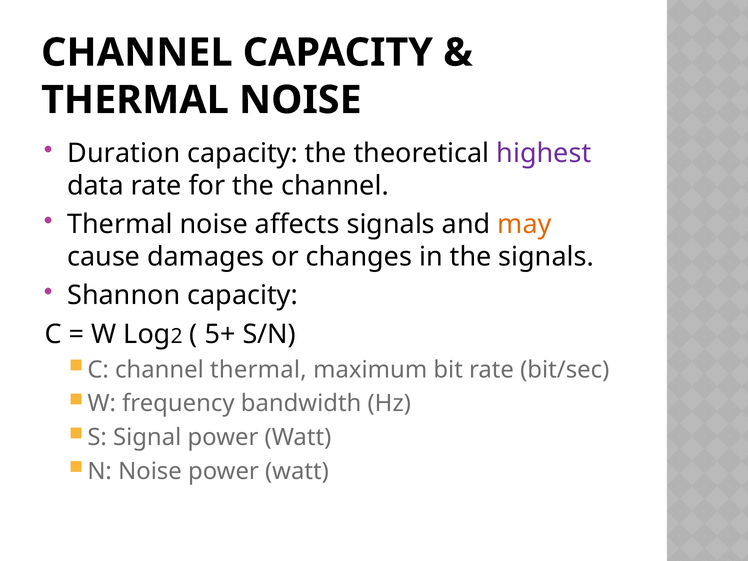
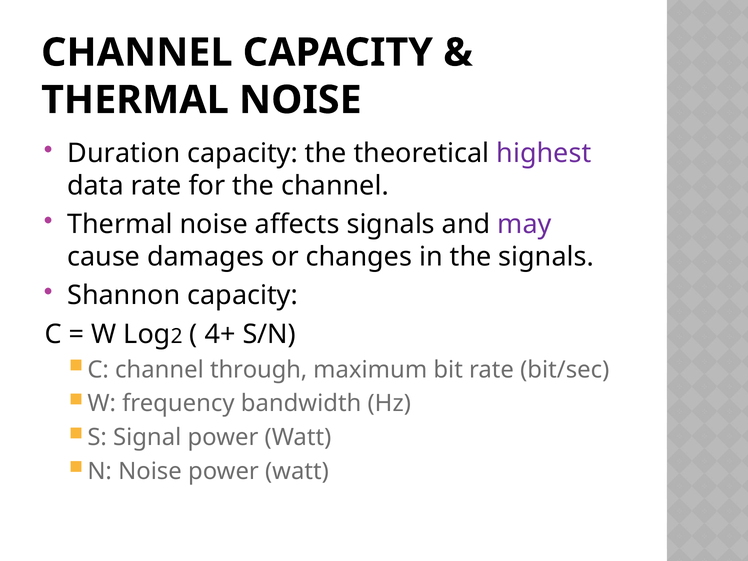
may colour: orange -> purple
5+: 5+ -> 4+
channel thermal: thermal -> through
